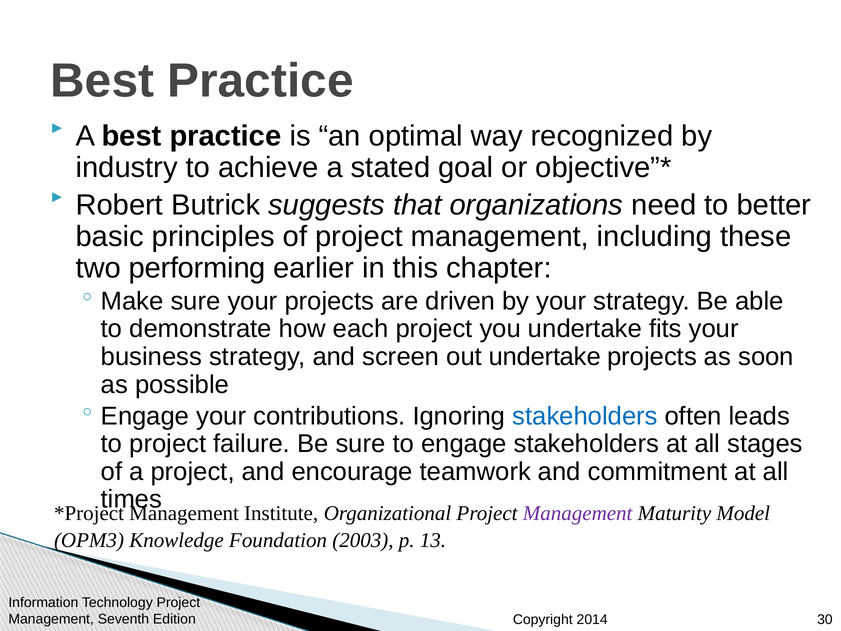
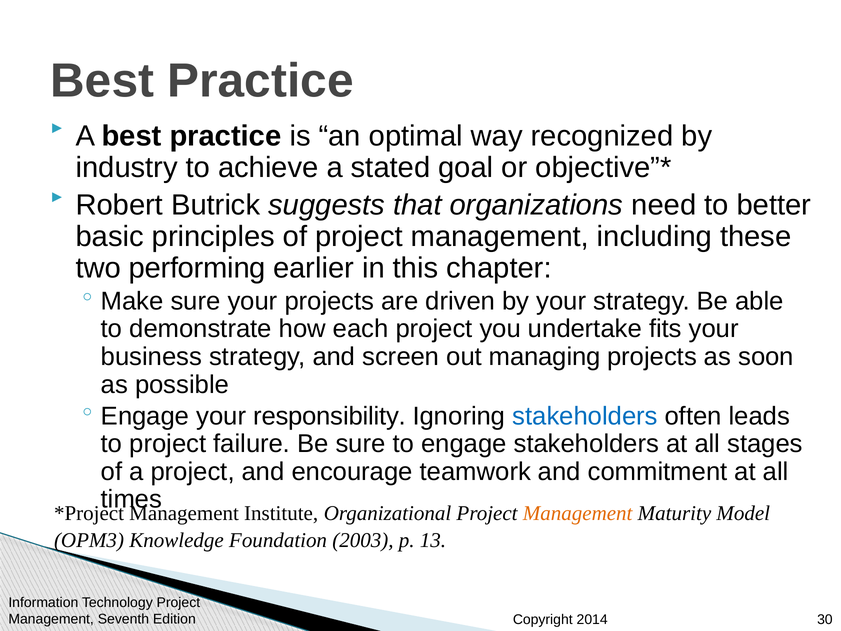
out undertake: undertake -> managing
contributions: contributions -> responsibility
Management at (578, 513) colour: purple -> orange
